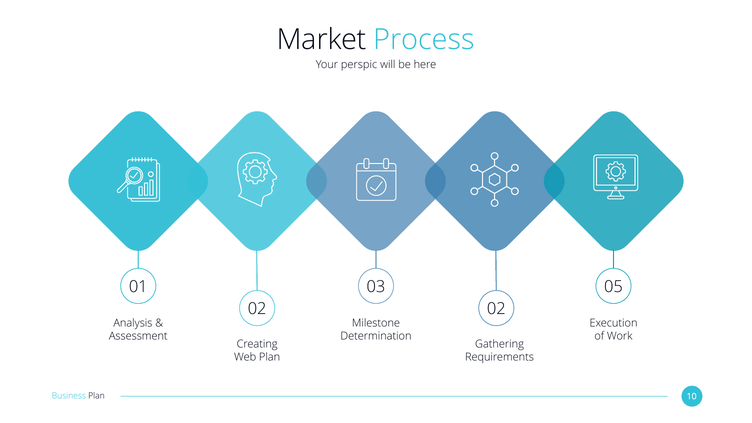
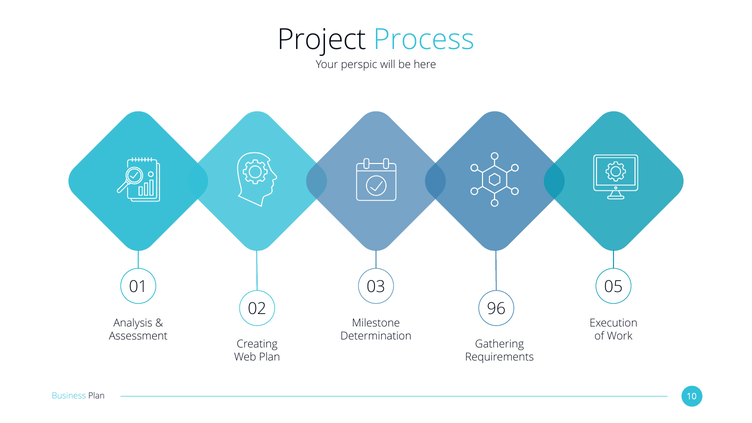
Market: Market -> Project
02 02: 02 -> 96
